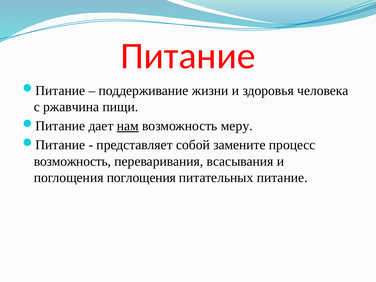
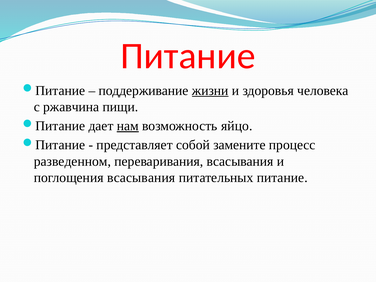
жизни underline: none -> present
меру: меру -> яйцо
возможность at (72, 161): возможность -> разведенном
поглощения поглощения: поглощения -> всасывания
